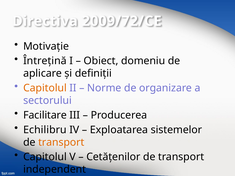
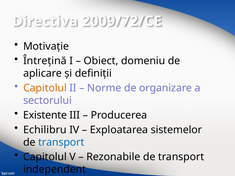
Facilitare: Facilitare -> Existente
transport at (61, 142) colour: orange -> blue
Cetăţenilor: Cetăţenilor -> Rezonabile
